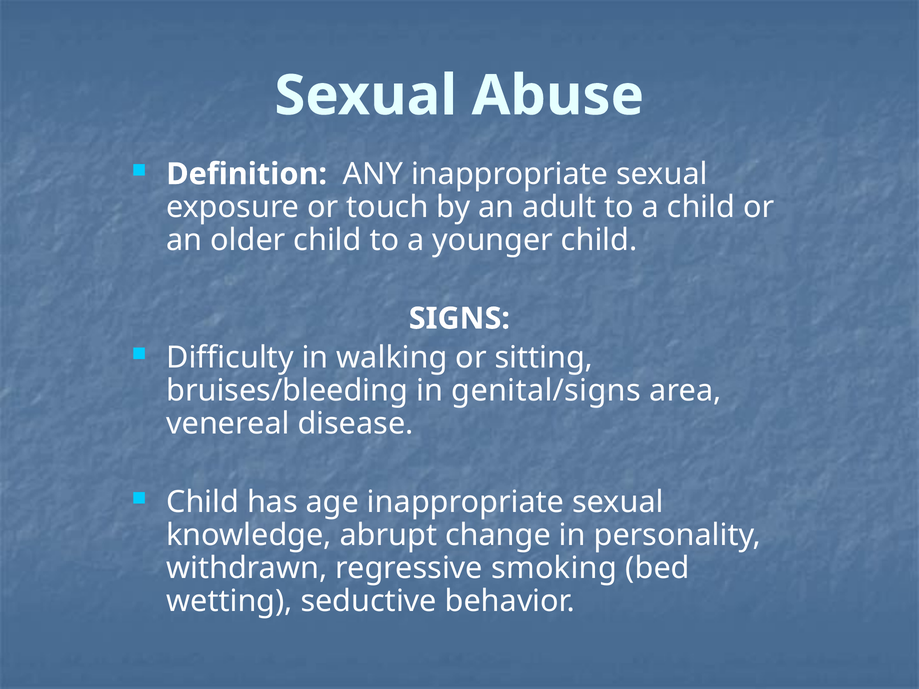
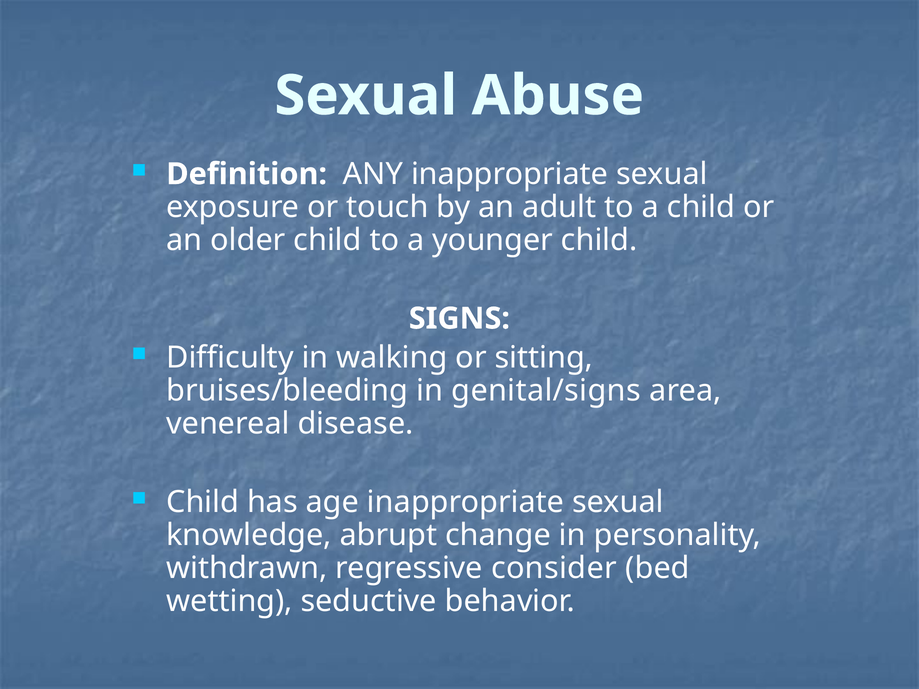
smoking: smoking -> consider
